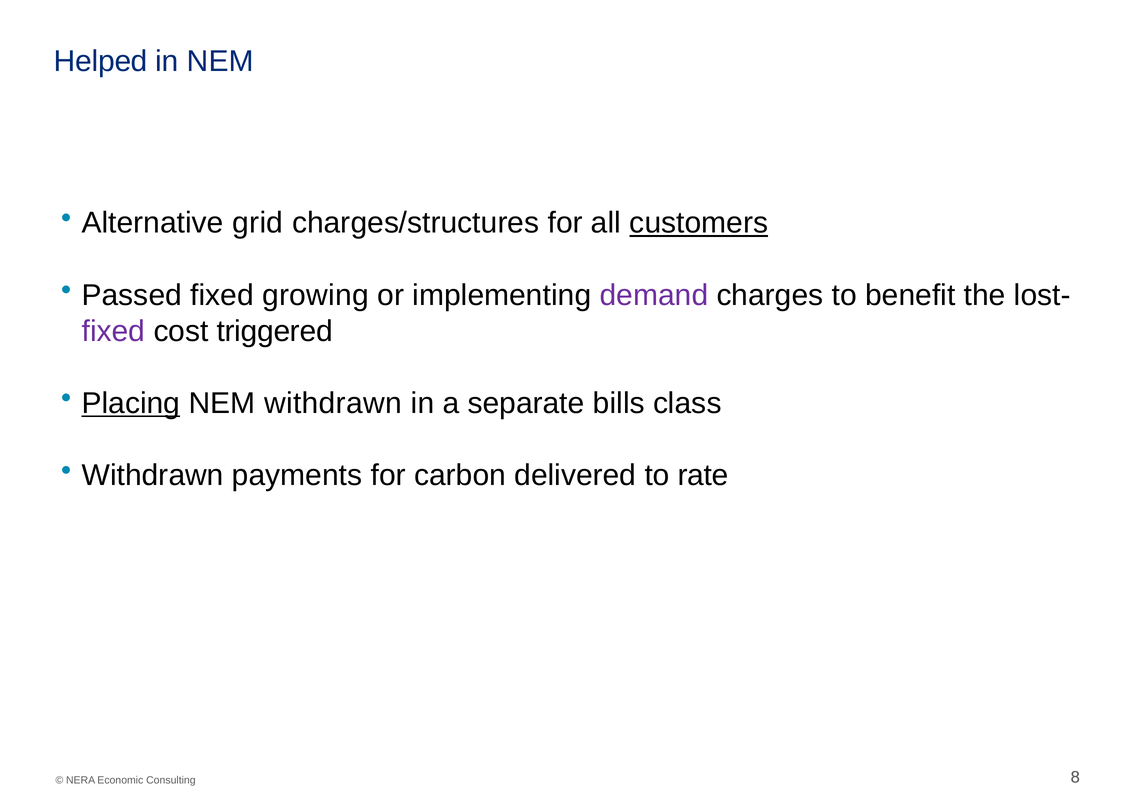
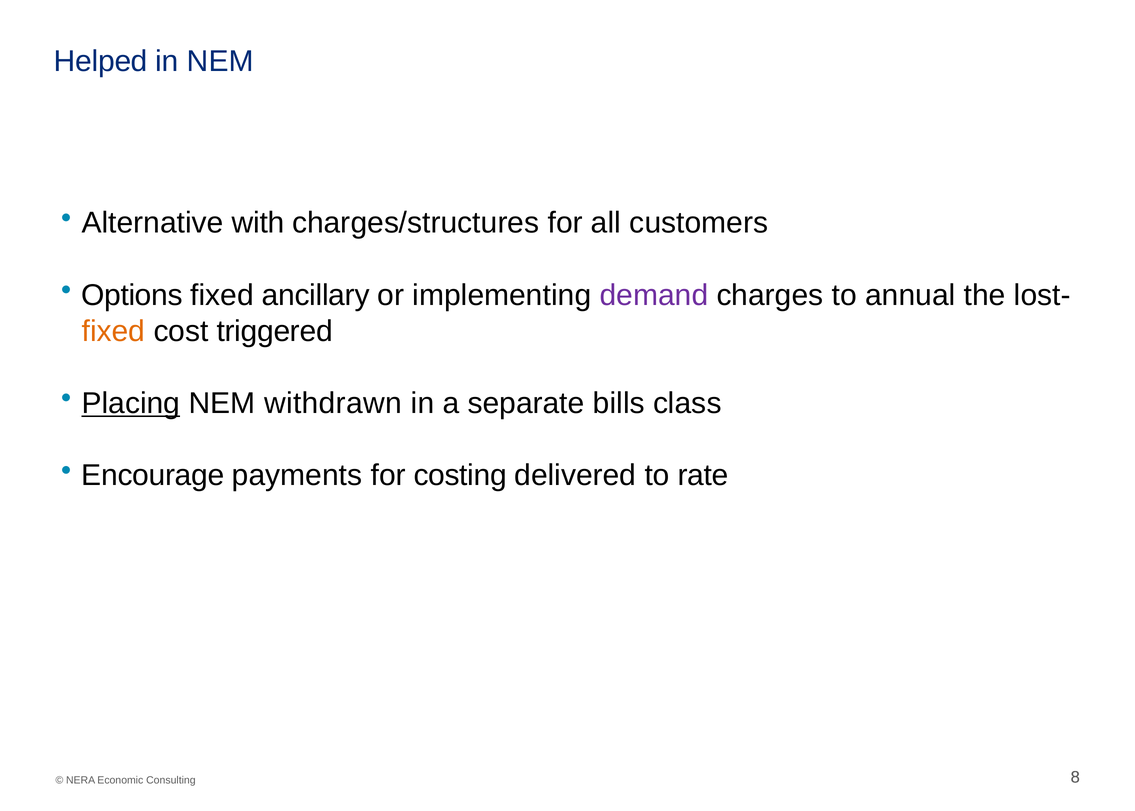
grid: grid -> with
customers underline: present -> none
Passed: Passed -> Options
growing: growing -> ancillary
benefit: benefit -> annual
fixed at (113, 331) colour: purple -> orange
Withdrawn at (153, 475): Withdrawn -> Encourage
carbon: carbon -> costing
